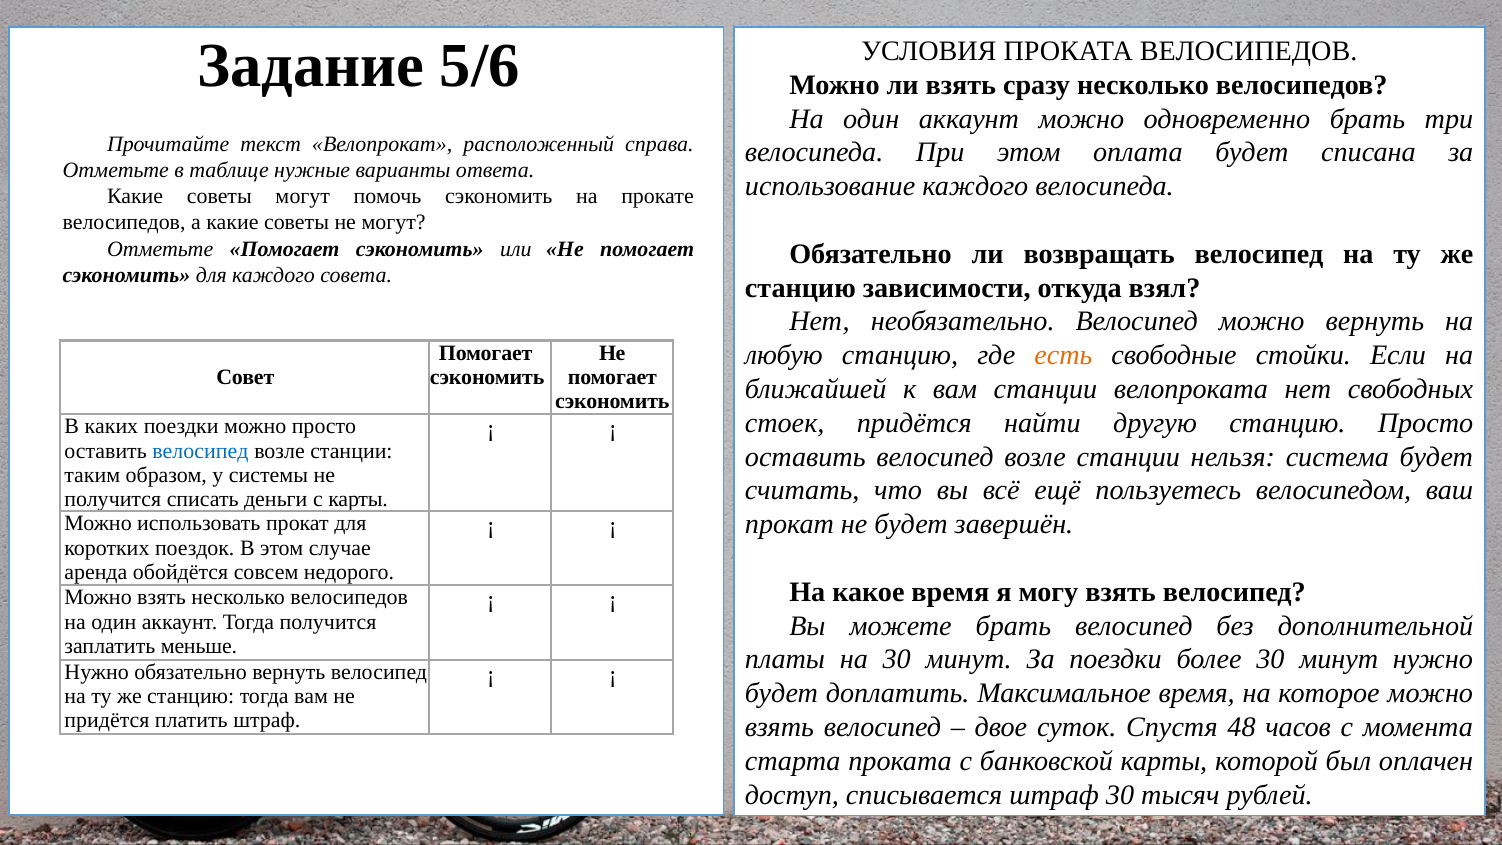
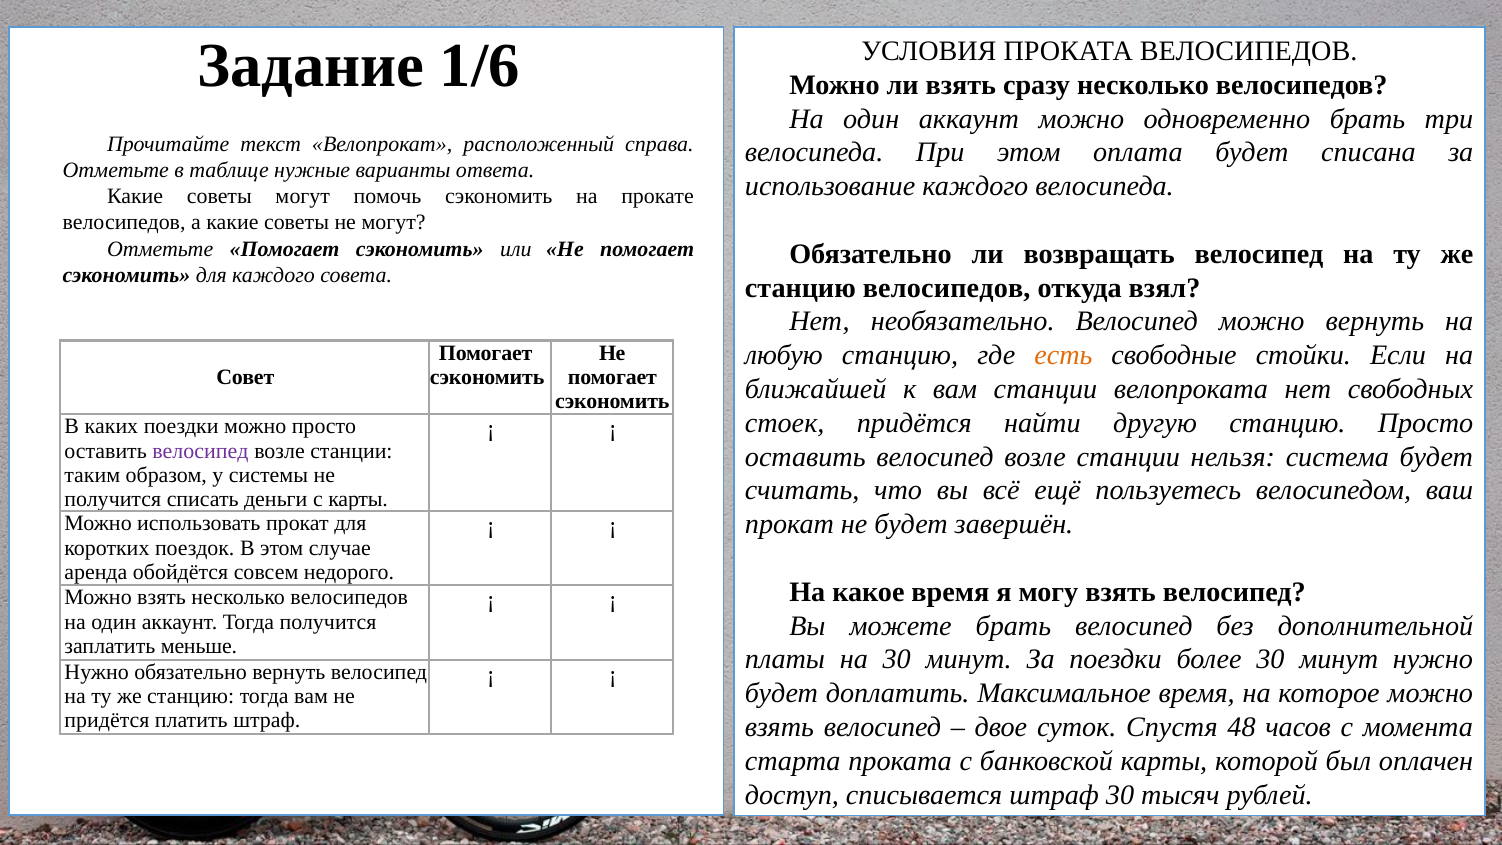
5/6: 5/6 -> 1/6
станцию зависимости: зависимости -> велосипедов
велосипед at (200, 451) colour: blue -> purple
